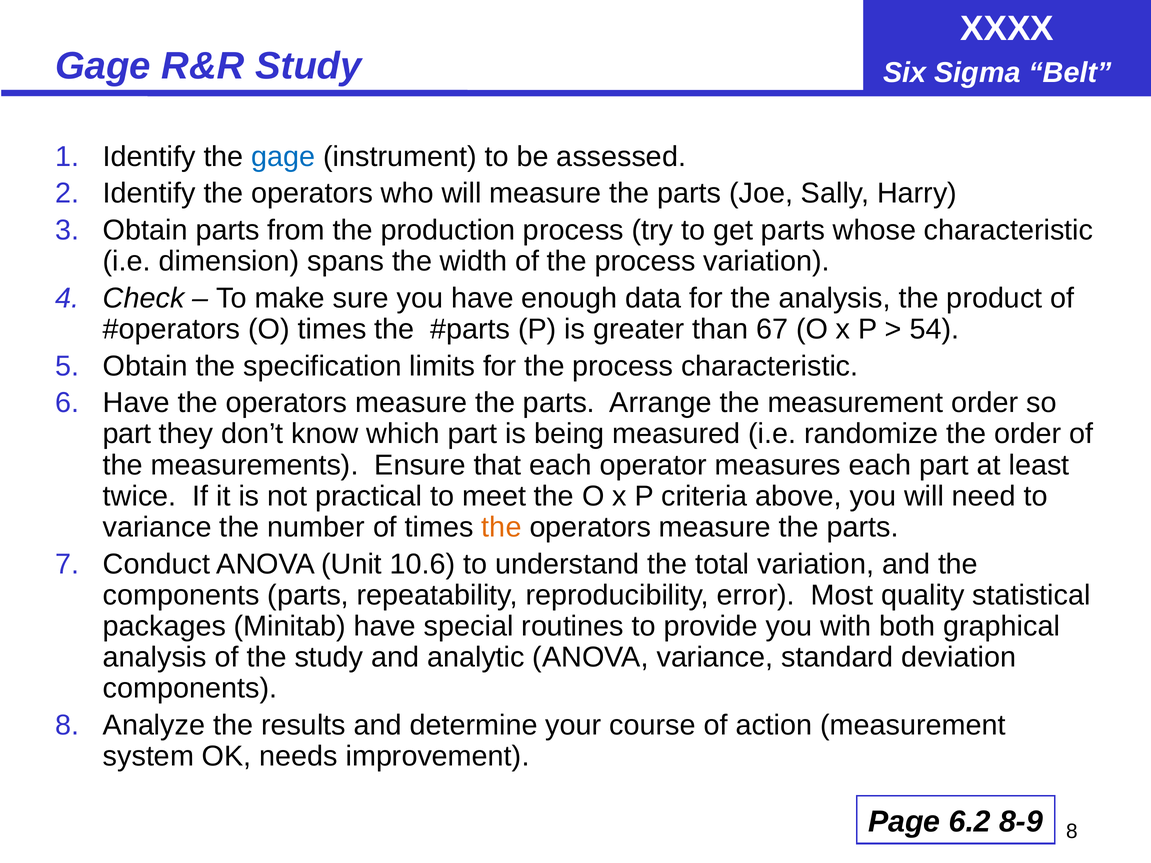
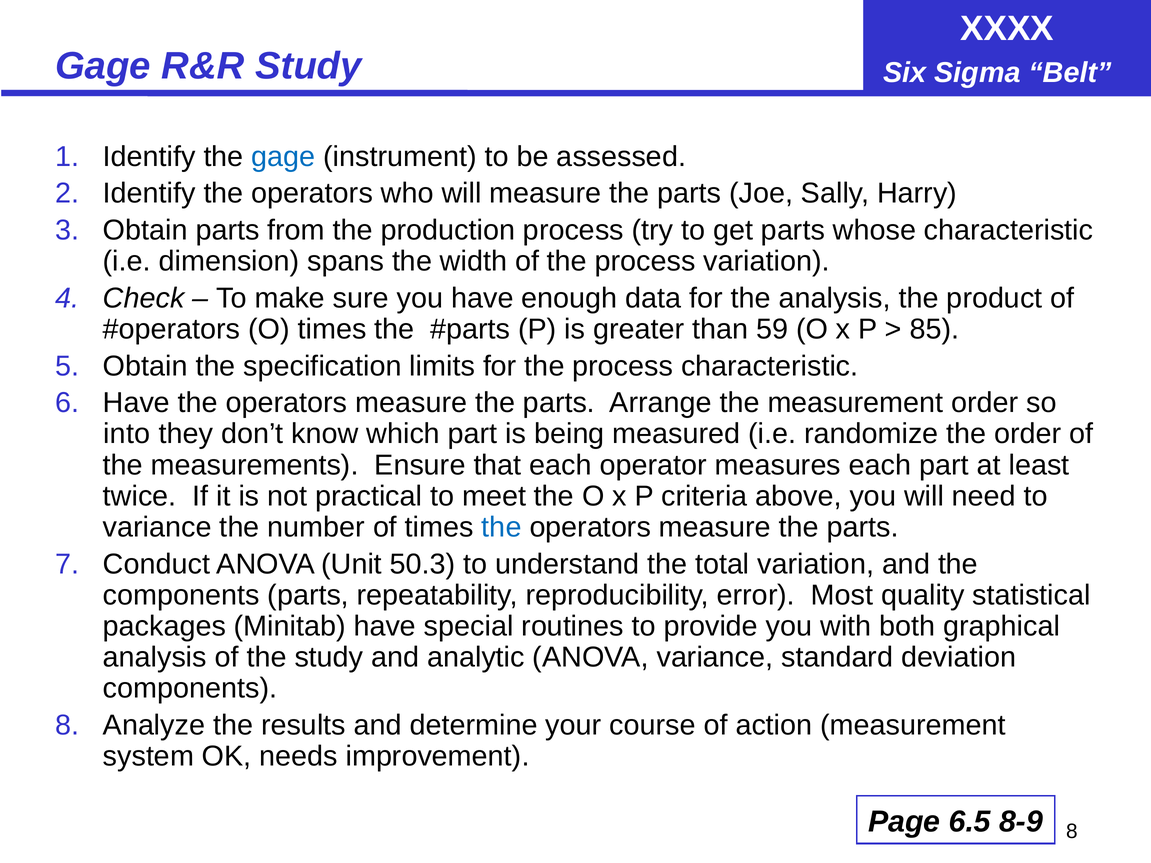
67: 67 -> 59
54: 54 -> 85
part at (127, 434): part -> into
the at (502, 527) colour: orange -> blue
10.6: 10.6 -> 50.3
6.2: 6.2 -> 6.5
